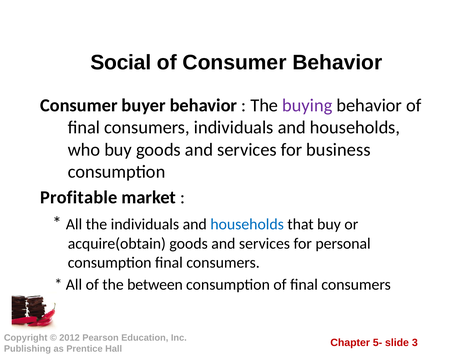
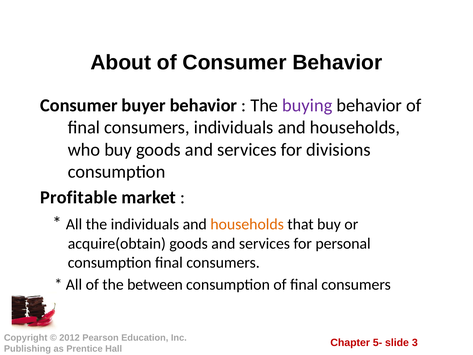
Social: Social -> About
business: business -> divisions
households at (247, 224) colour: blue -> orange
